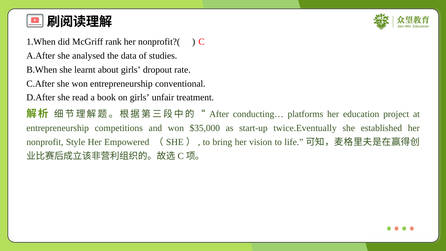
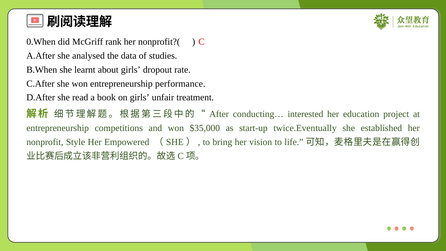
1.When: 1.When -> 0.When
conventional: conventional -> performance
platforms: platforms -> interested
